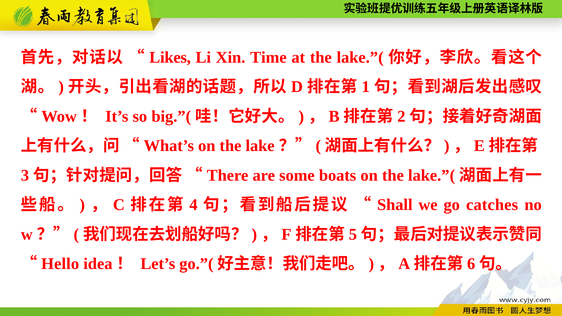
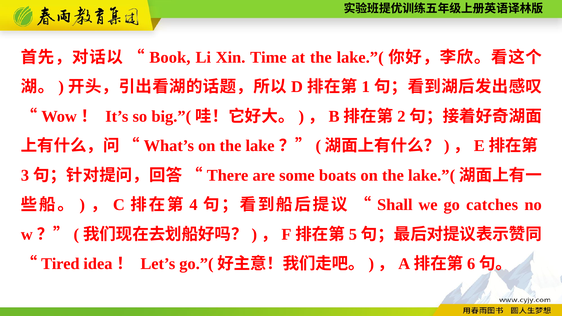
Likes: Likes -> Book
Hello: Hello -> Tired
